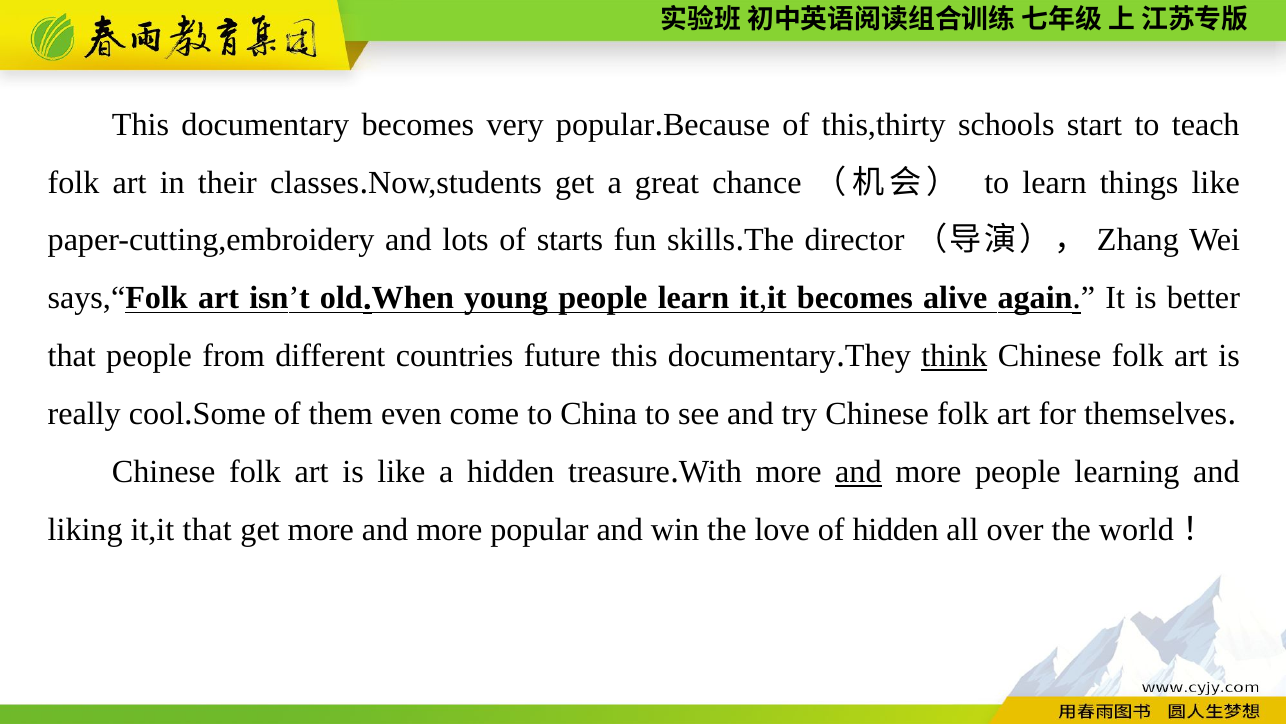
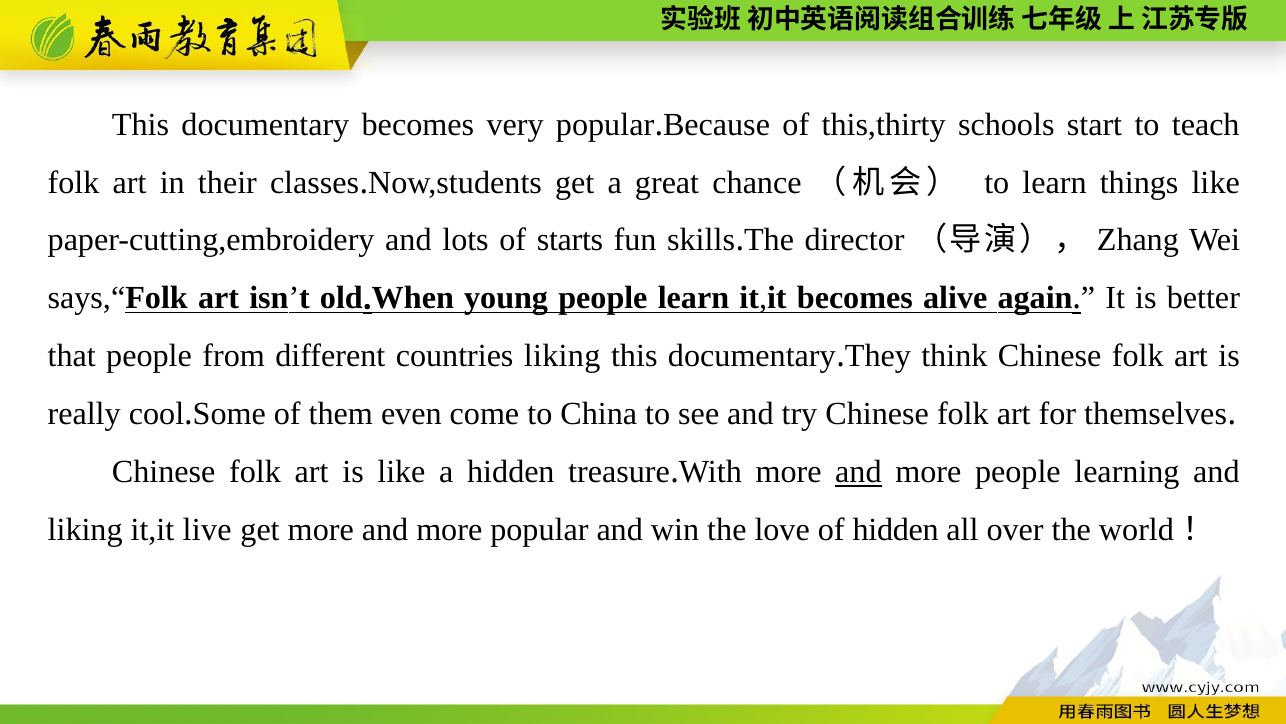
countries future: future -> liking
think underline: present -> none
it,it that: that -> live
